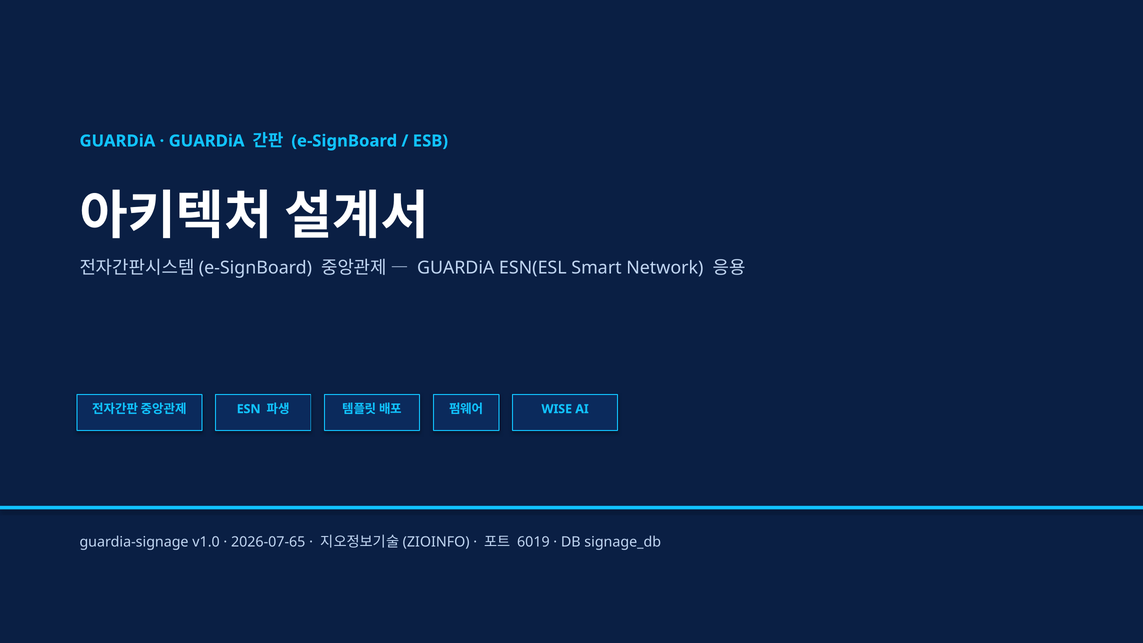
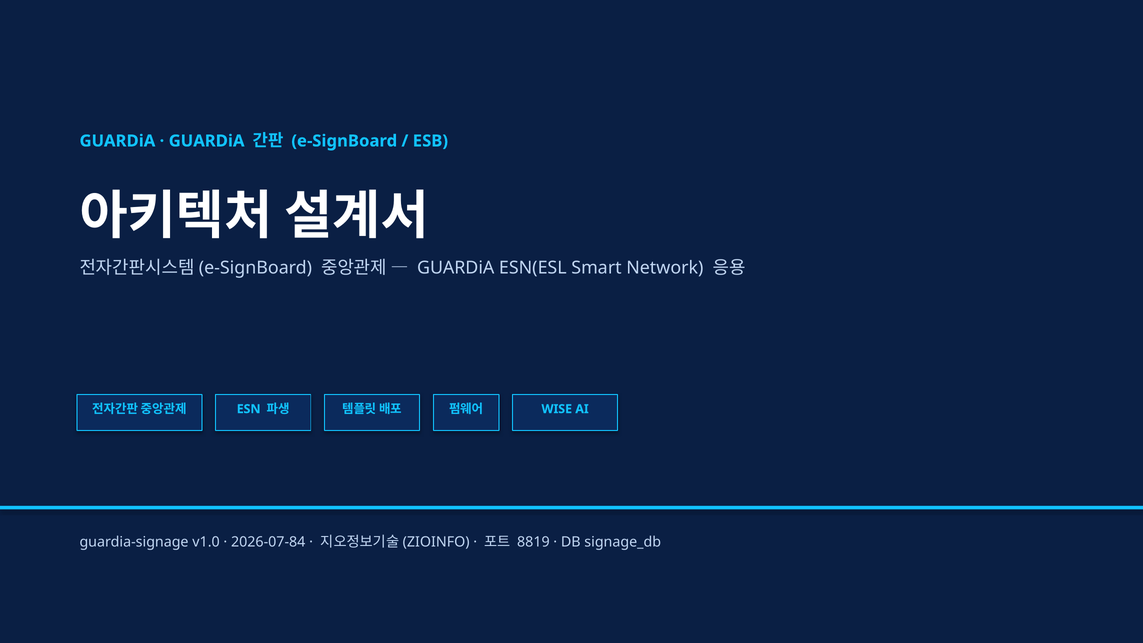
2026-07-65: 2026-07-65 -> 2026-07-84
6019: 6019 -> 8819
